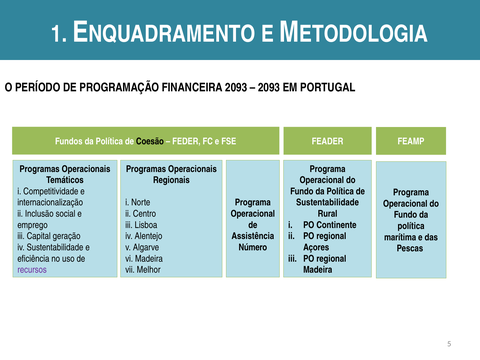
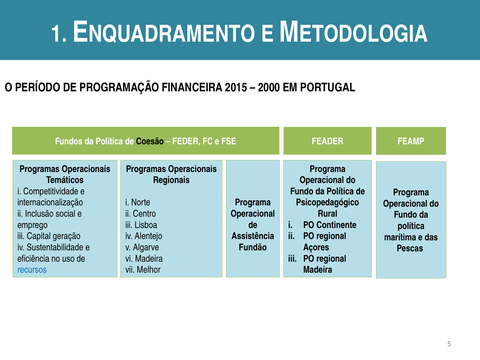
FINANCEIRA 2093: 2093 -> 2015
2093 at (269, 88): 2093 -> 2000
Sustentabilidade at (328, 203): Sustentabilidade -> Psicopedagógico
Número: Número -> Fundão
recursos colour: purple -> blue
